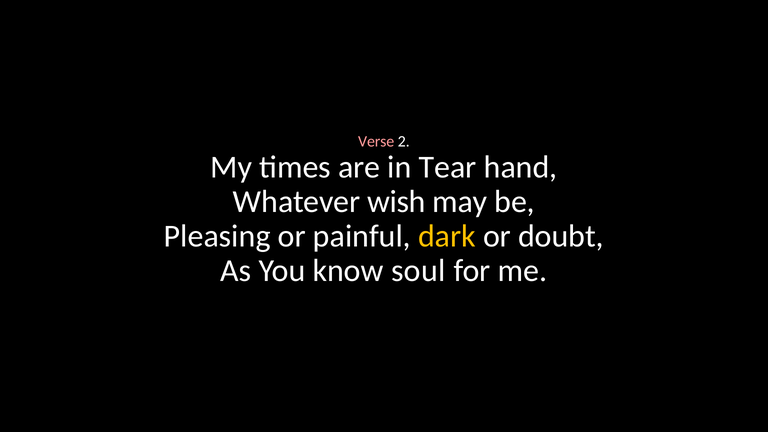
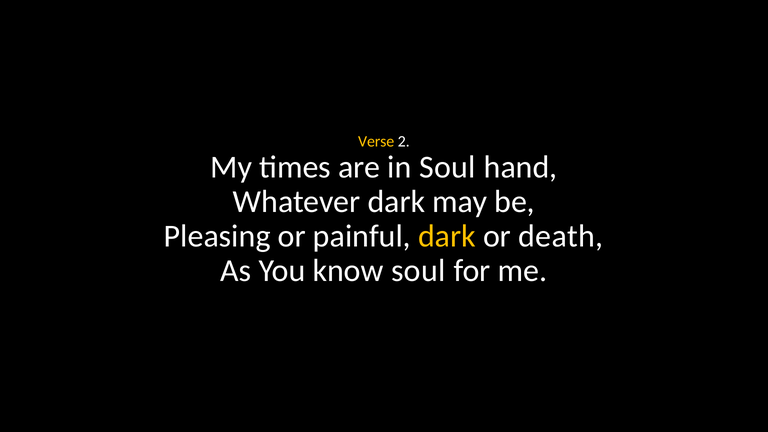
Verse colour: pink -> yellow
in Tear: Tear -> Soul
Whatever wish: wish -> dark
doubt: doubt -> death
